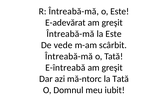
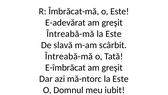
R Întreabă-mă: Întreabă-mă -> Îmbrăcat-mă
vede: vede -> slavă
E-întreabă: E-întreabă -> E-îmbrăcat
mă-ntorc la Tată: Tată -> Este
